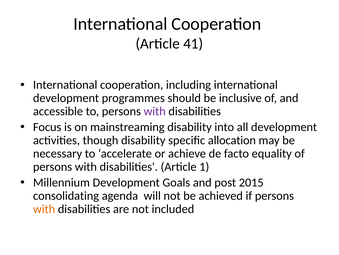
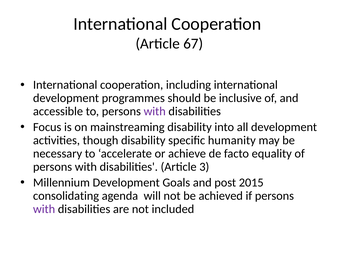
41: 41 -> 67
allocation: allocation -> humanity
1: 1 -> 3
with at (44, 208) colour: orange -> purple
